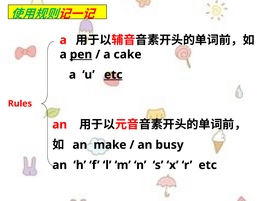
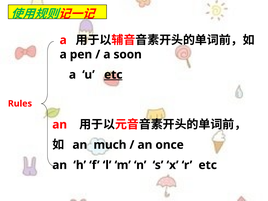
pen underline: present -> none
cake: cake -> soon
make: make -> much
busy: busy -> once
